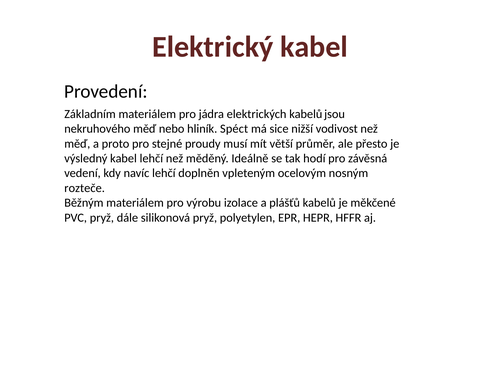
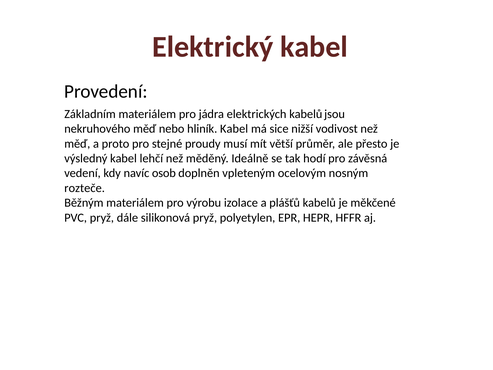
hliník Spéct: Spéct -> Kabel
navíc lehčí: lehčí -> osob
